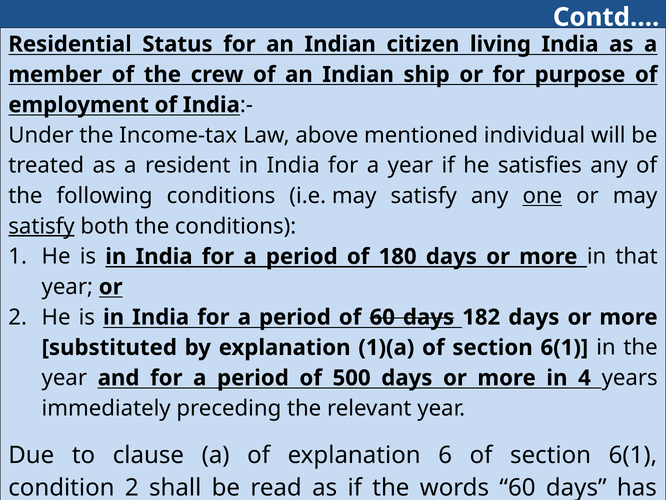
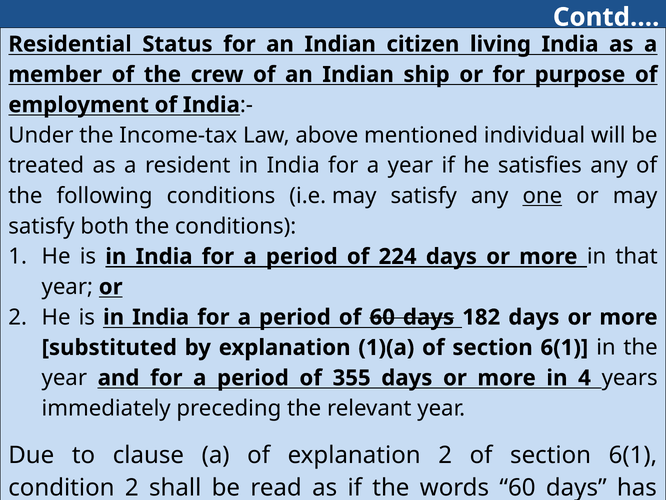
satisfy at (41, 226) underline: present -> none
180: 180 -> 224
500: 500 -> 355
explanation 6: 6 -> 2
